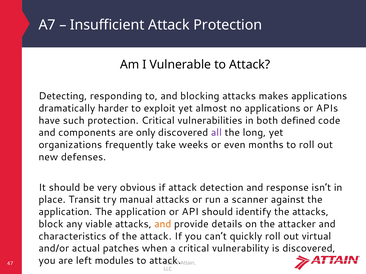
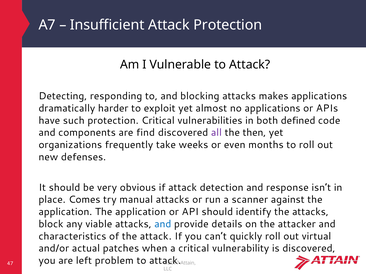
only: only -> find
long: long -> then
Transit: Transit -> Comes
and at (163, 224) colour: orange -> blue
modules: modules -> problem
